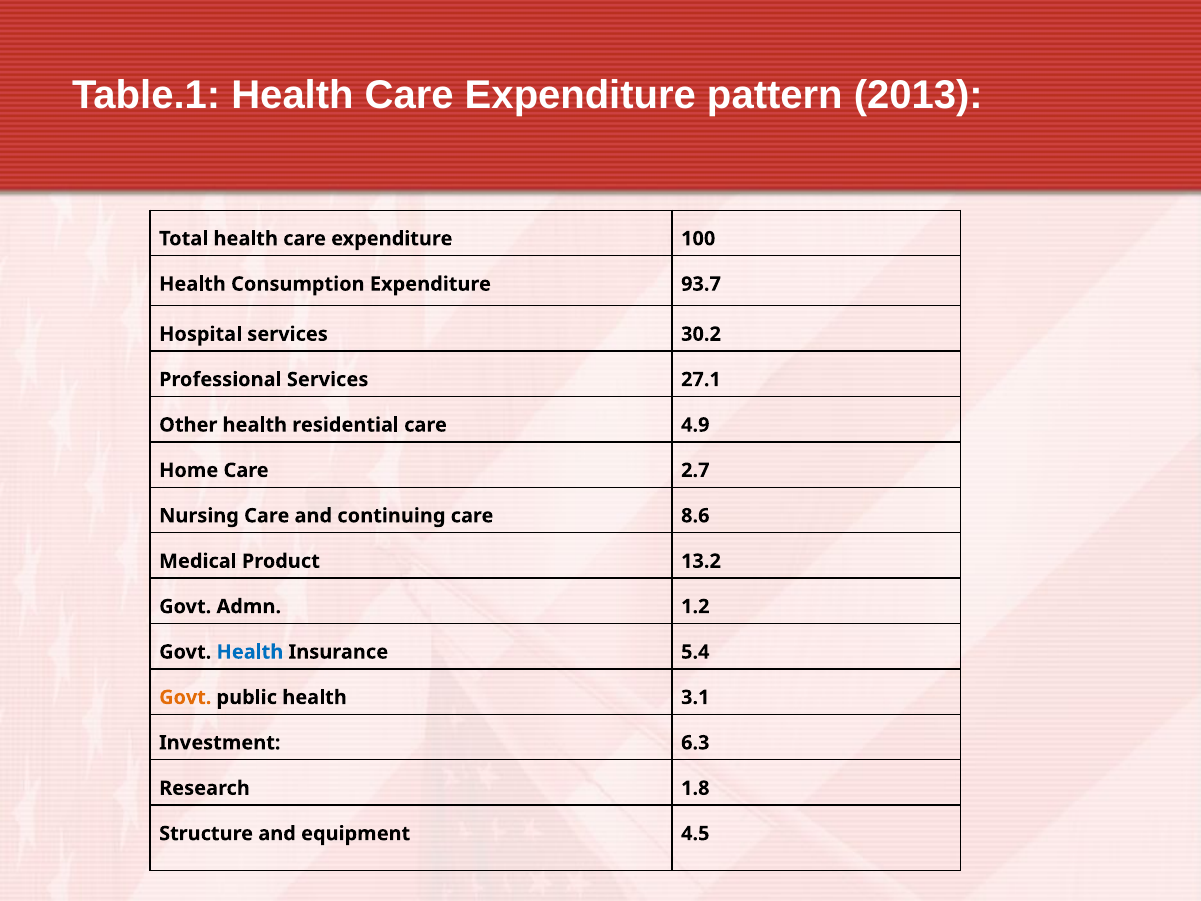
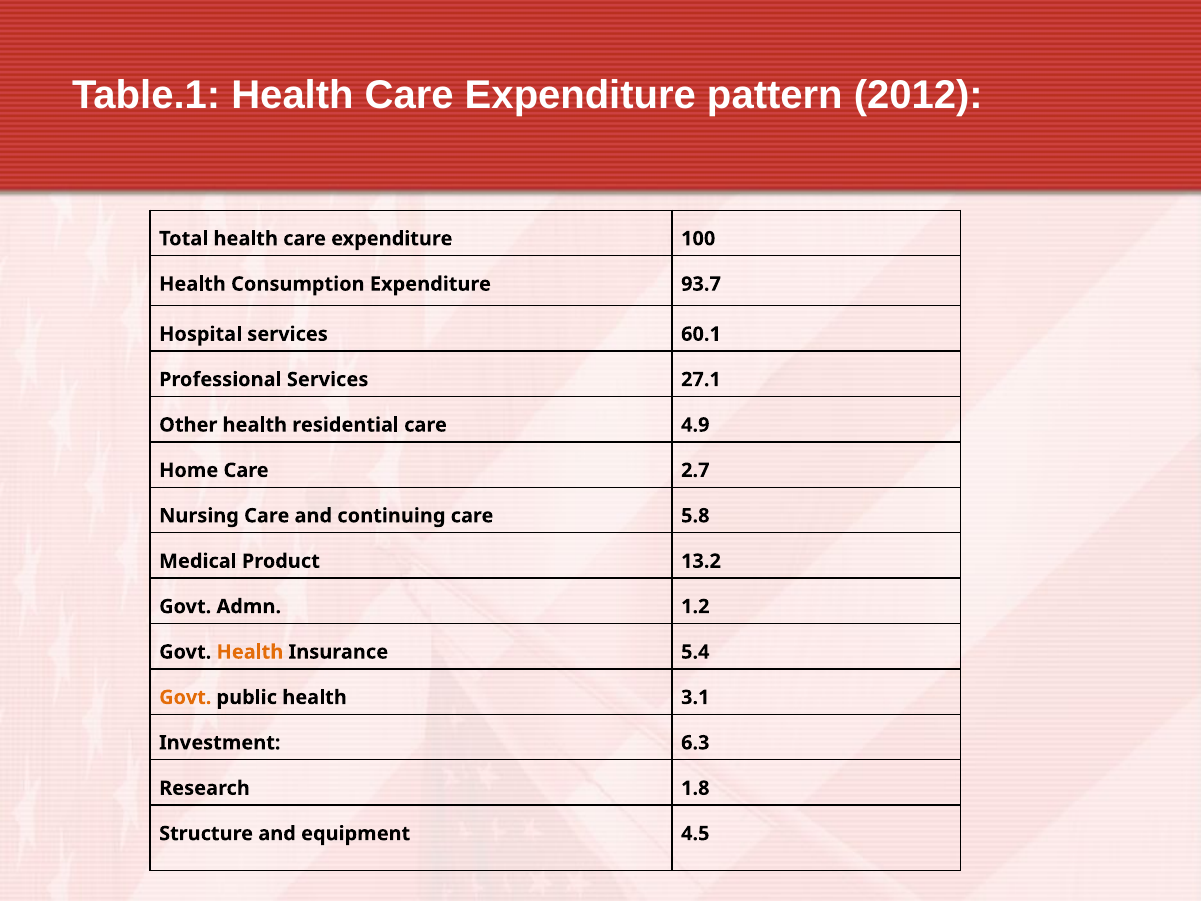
2013: 2013 -> 2012
30.2: 30.2 -> 60.1
8.6: 8.6 -> 5.8
Health at (250, 652) colour: blue -> orange
